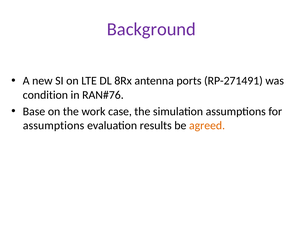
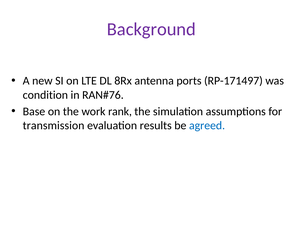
RP-271491: RP-271491 -> RP-171497
case: case -> rank
assumptions at (54, 126): assumptions -> transmission
agreed colour: orange -> blue
